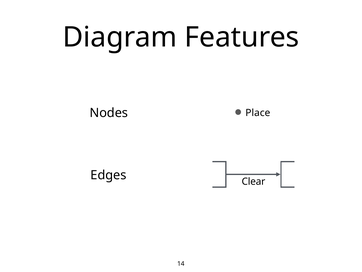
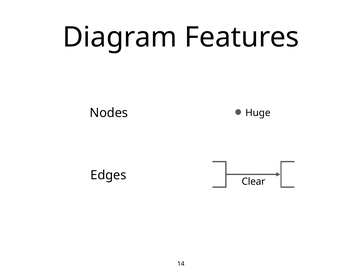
Place: Place -> Huge
